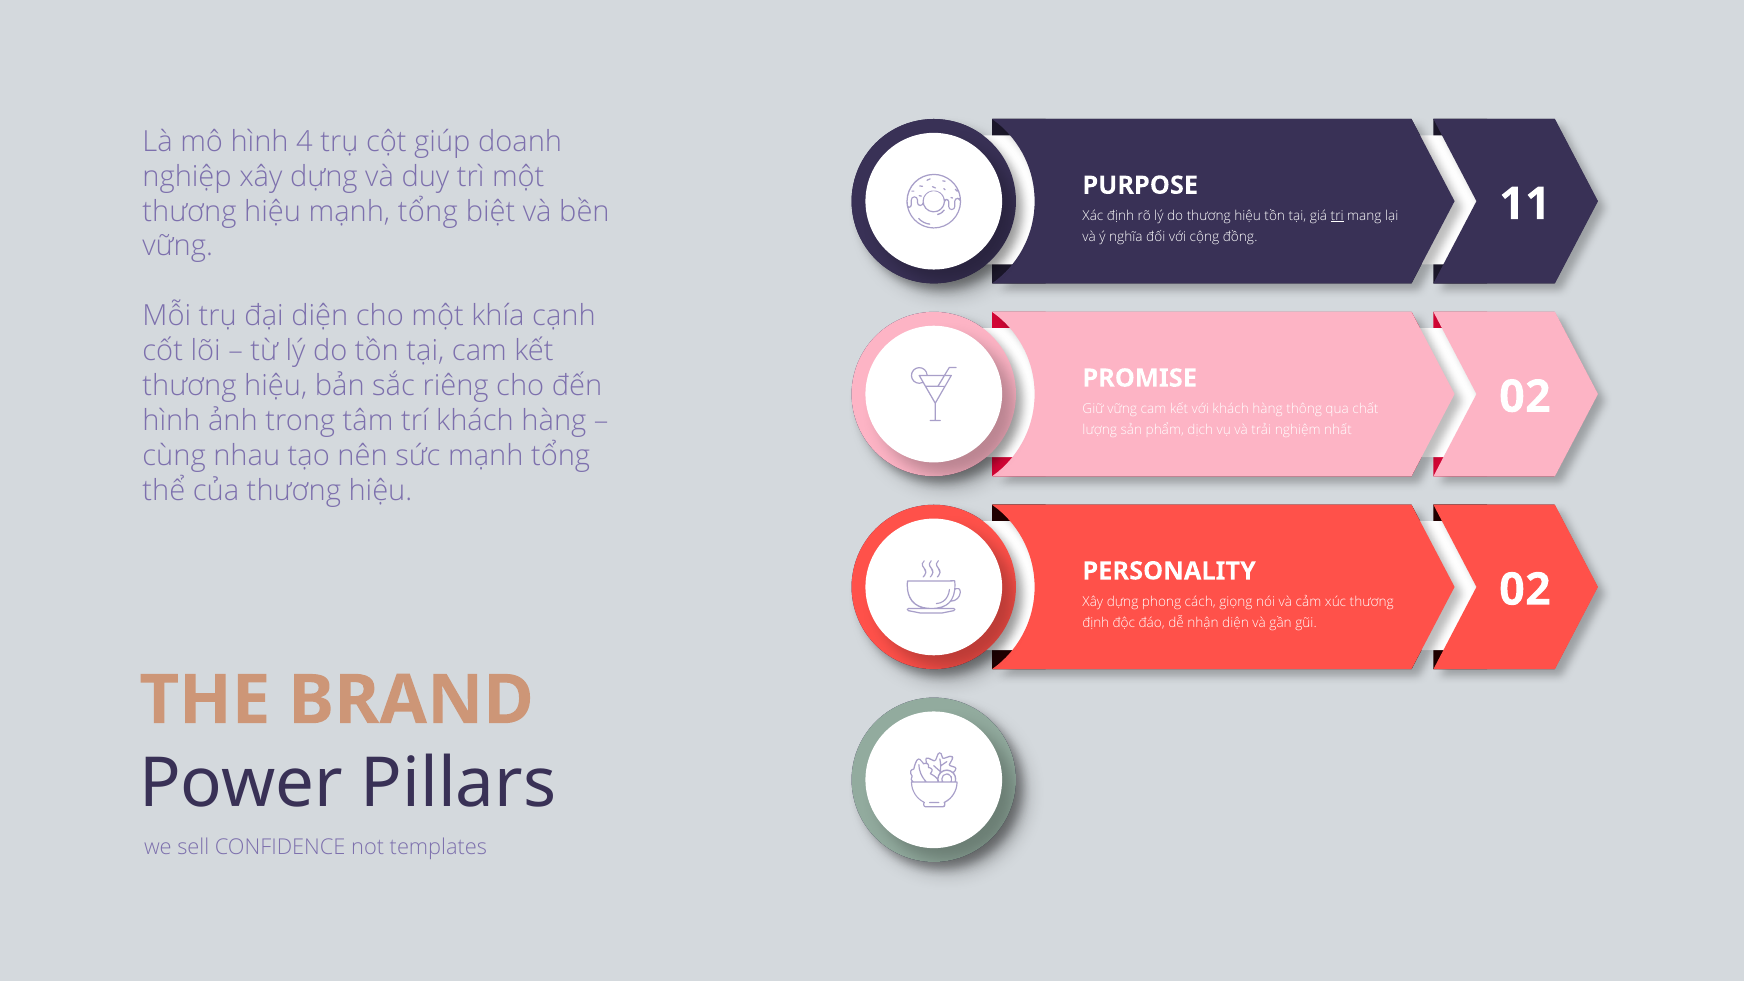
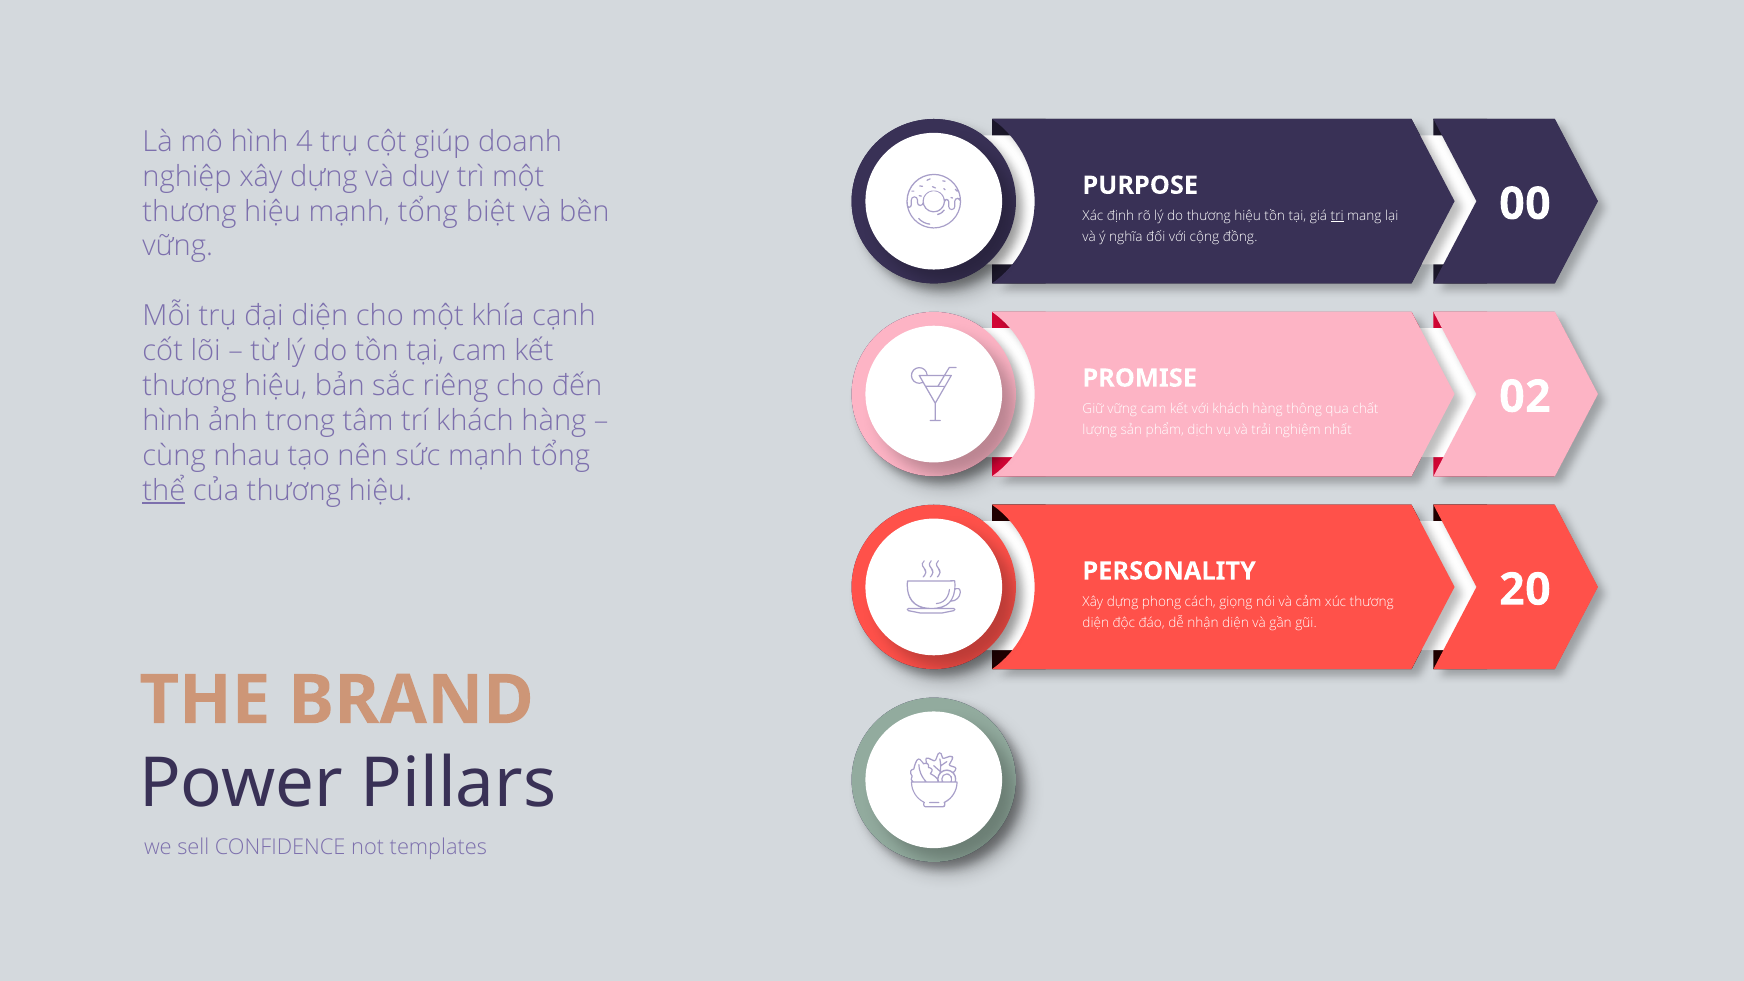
11: 11 -> 00
thể underline: none -> present
định at (1096, 623): định -> diện
gũi 02: 02 -> 20
